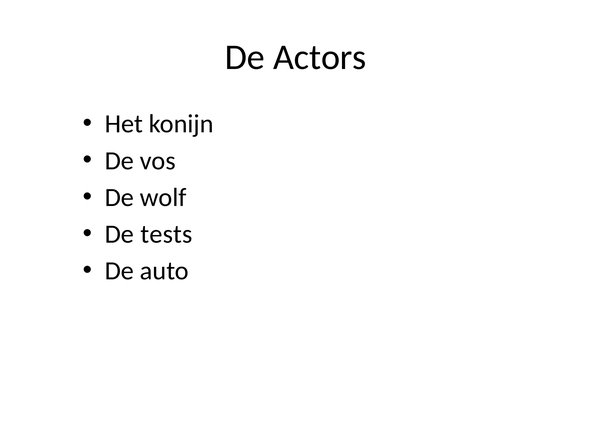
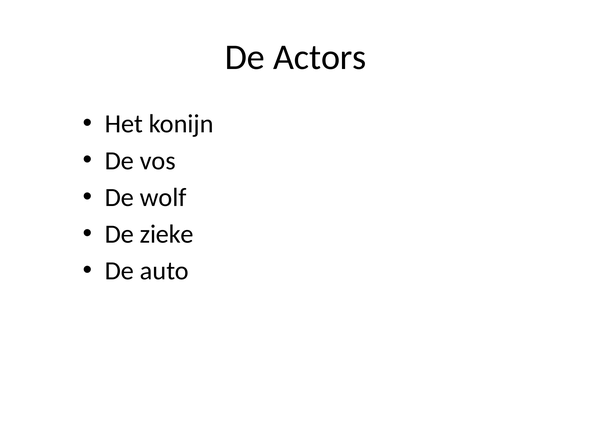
tests: tests -> zieke
